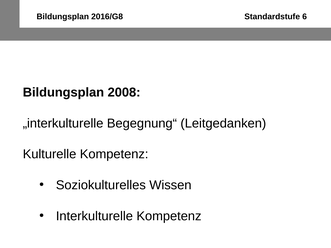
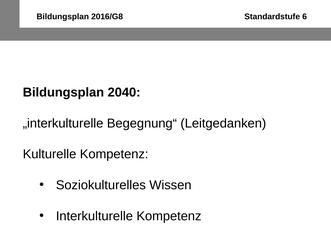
2008: 2008 -> 2040
